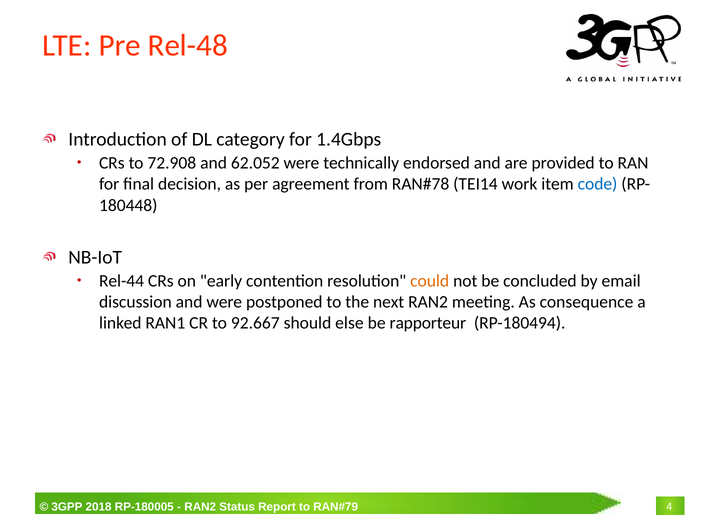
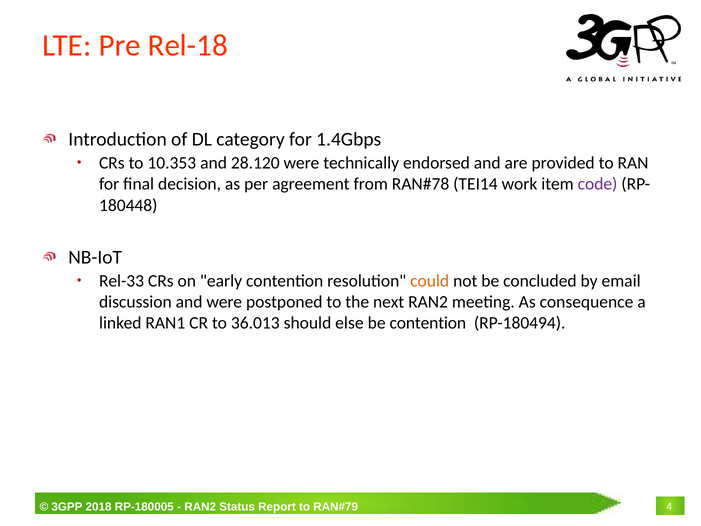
Rel-48: Rel-48 -> Rel-18
72.908: 72.908 -> 10.353
62.052: 62.052 -> 28.120
code colour: blue -> purple
Rel-44: Rel-44 -> Rel-33
92.667: 92.667 -> 36.013
be rapporteur: rapporteur -> contention
